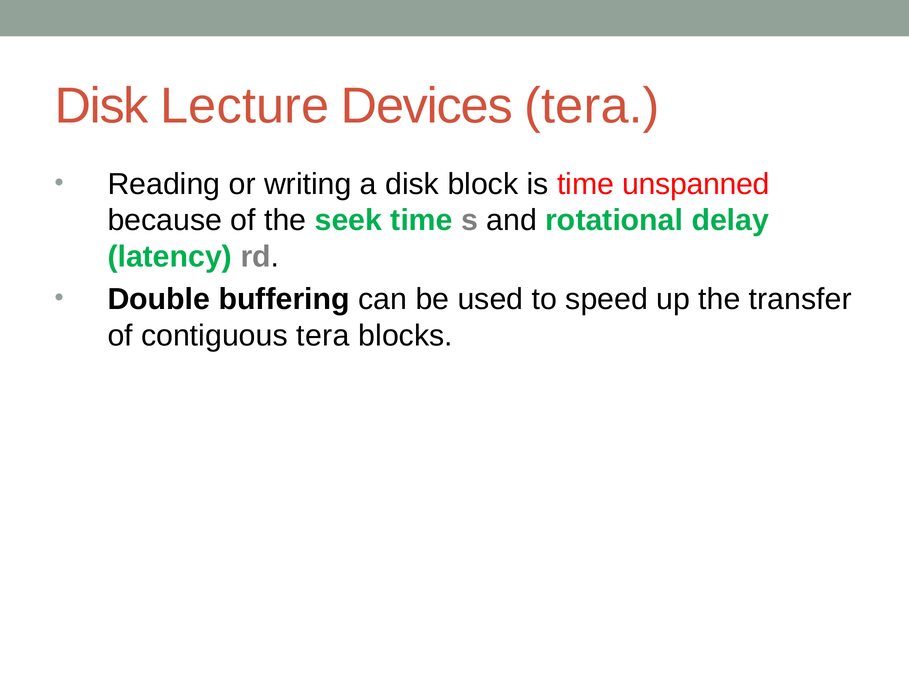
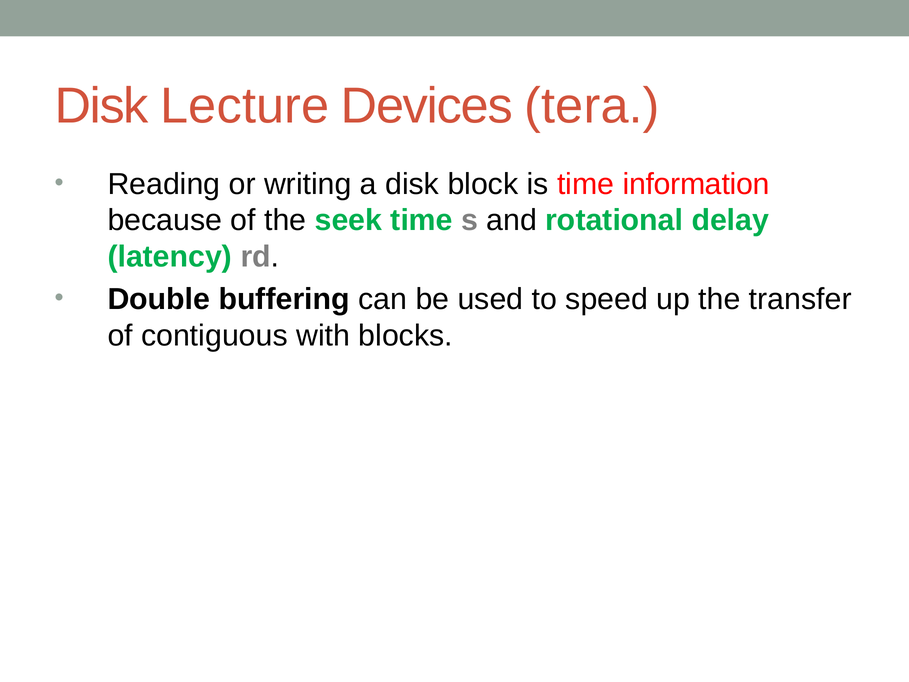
unspanned: unspanned -> information
contiguous tera: tera -> with
